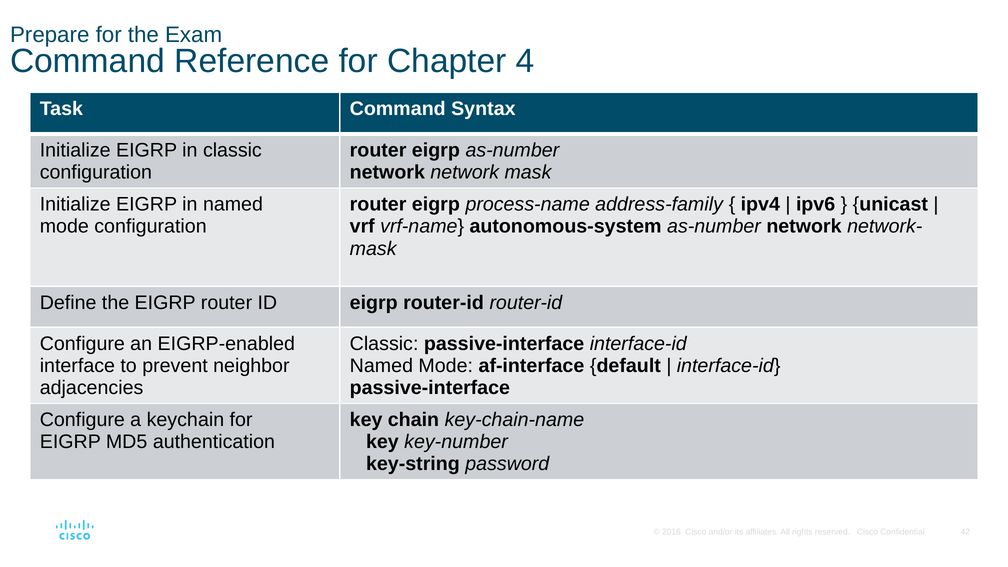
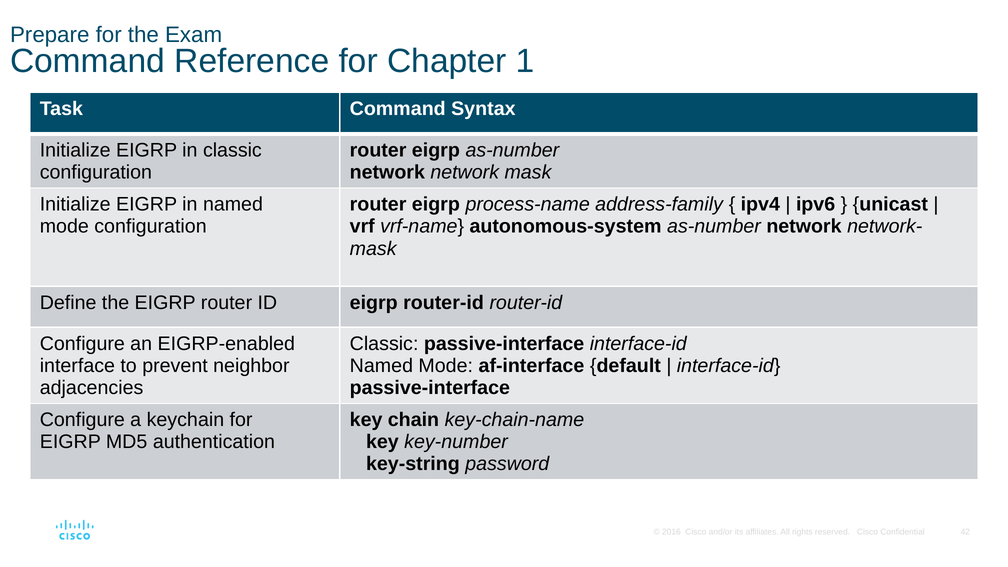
4: 4 -> 1
